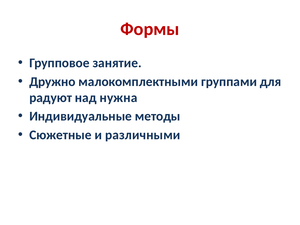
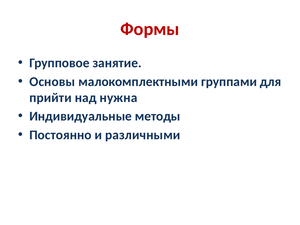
Дружно: Дружно -> Основы
радуют: радуют -> прийти
Сюжетные: Сюжетные -> Постоянно
